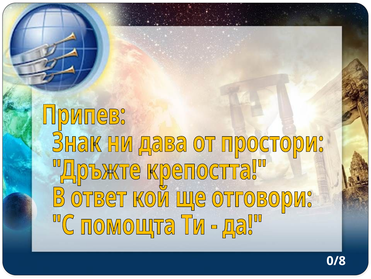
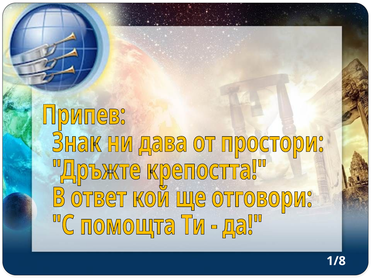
0/8: 0/8 -> 1/8
